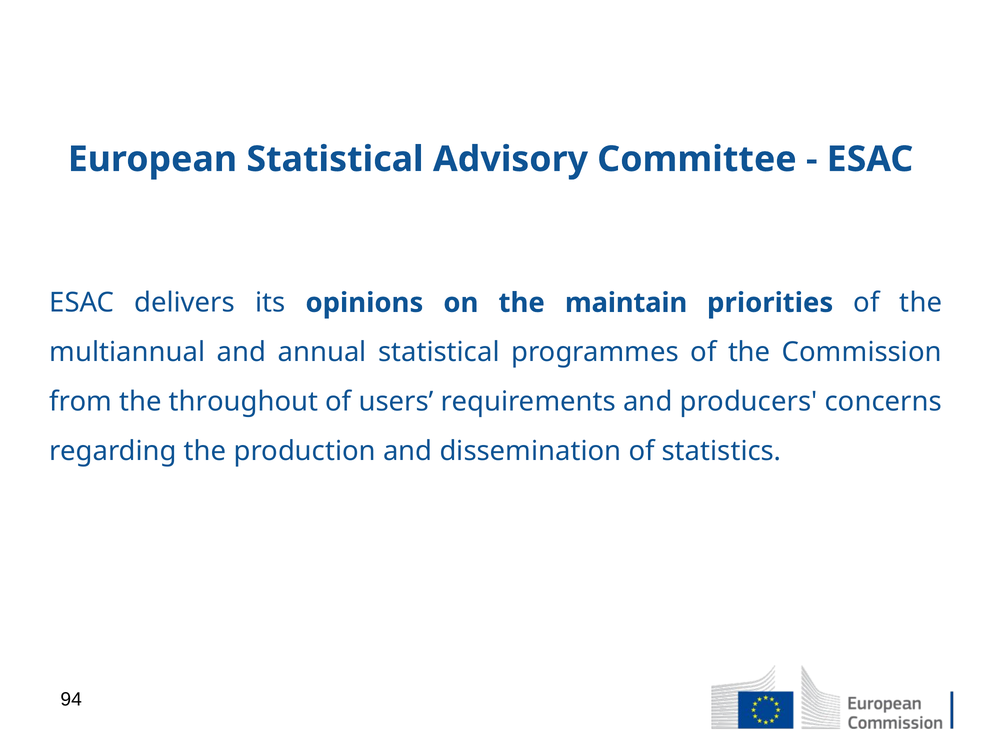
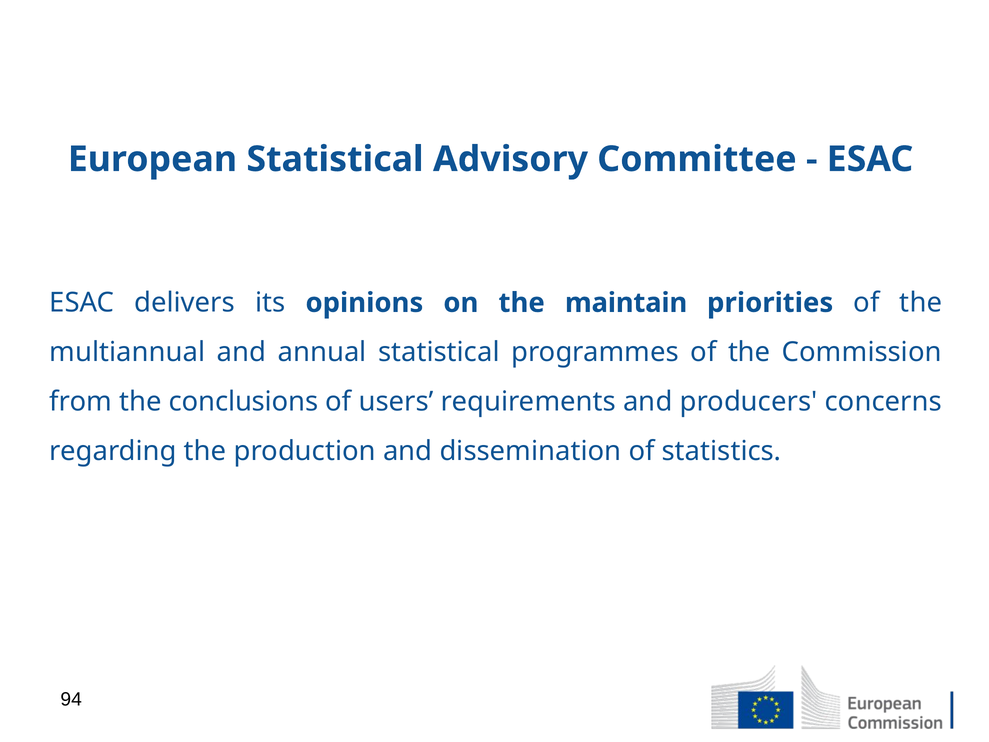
throughout: throughout -> conclusions
